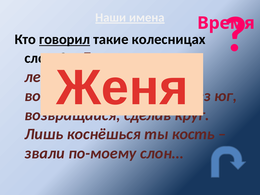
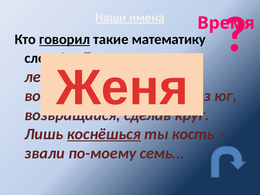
колесницах: колесницах -> математику
коснёшься underline: none -> present
слон…: слон… -> семь…
